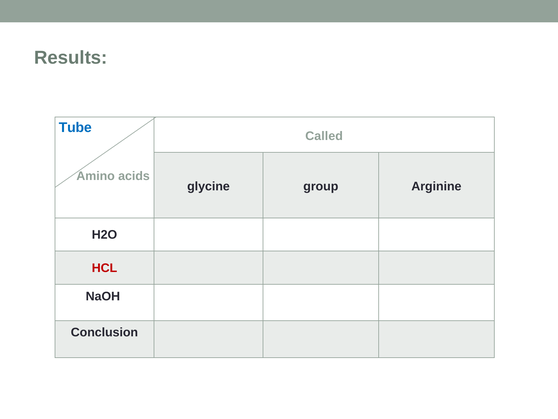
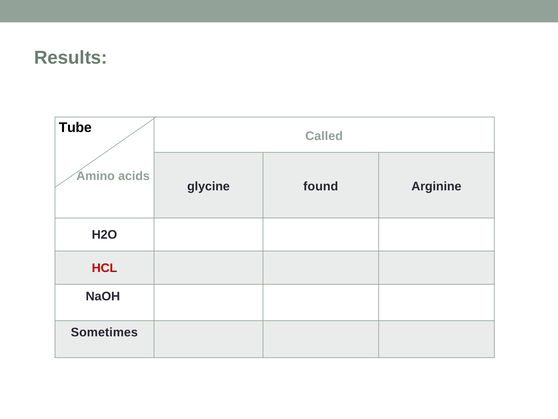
Tube colour: blue -> black
group: group -> found
Conclusion: Conclusion -> Sometimes
